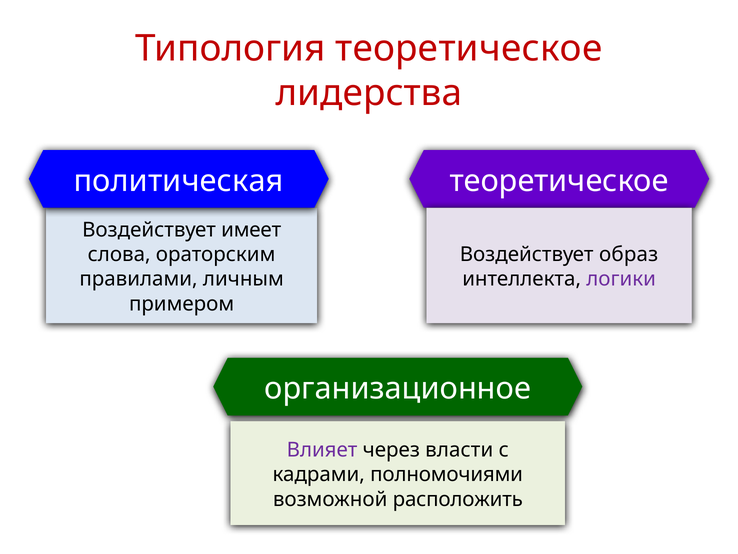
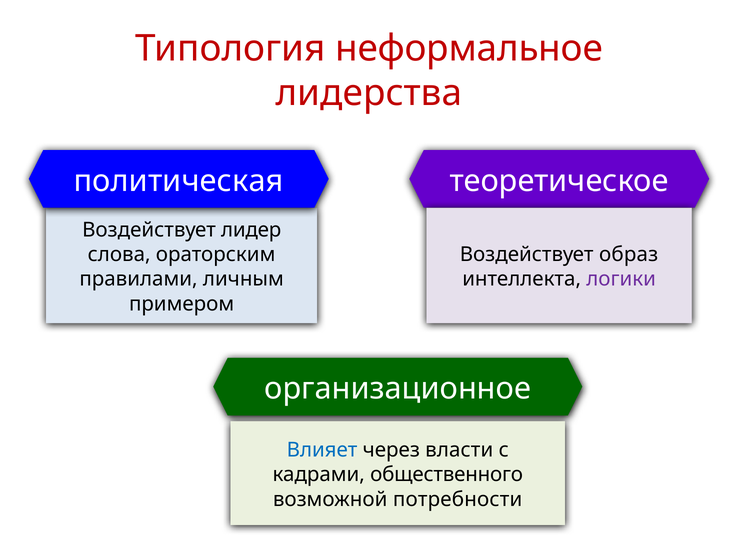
Типология теоретическое: теоретическое -> неформальное
имеет: имеет -> лидер
Влияет colour: purple -> blue
полномочиями: полномочиями -> общественного
расположить: расположить -> потребности
